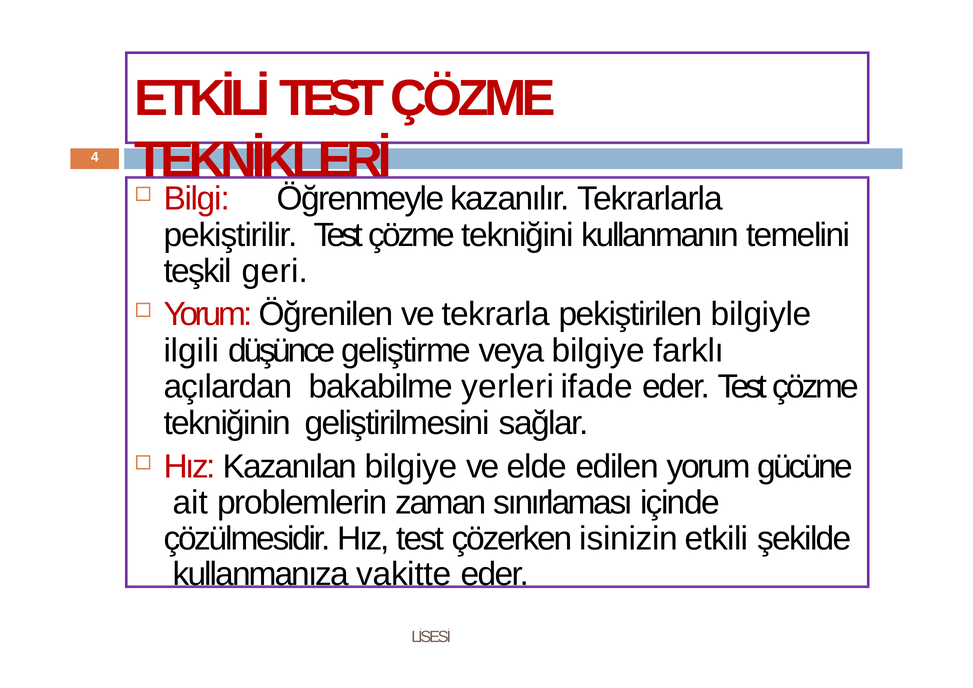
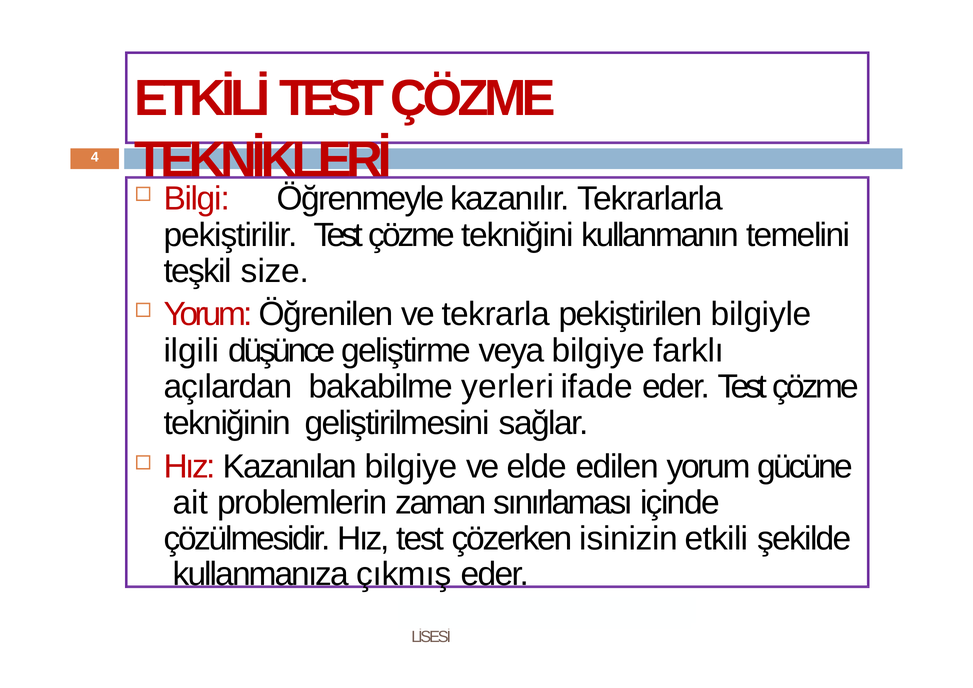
geri: geri -> size
vakitte: vakitte -> çıkmış
